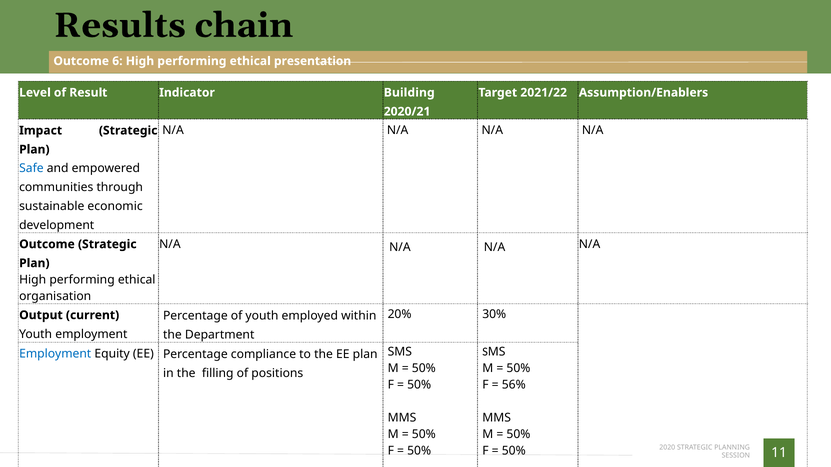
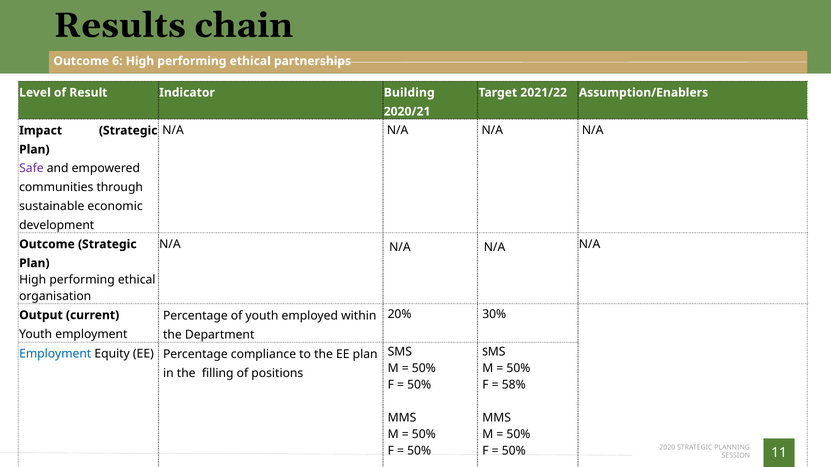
presentation: presentation -> partnerships
Safe colour: blue -> purple
56%: 56% -> 58%
